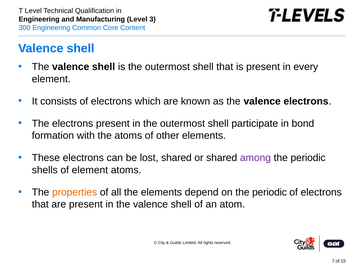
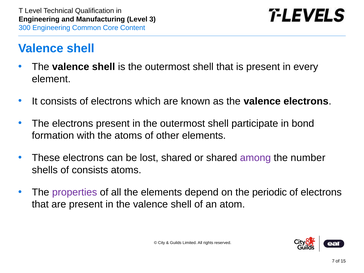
periodic at (308, 158): periodic -> number
of element: element -> consists
properties colour: orange -> purple
